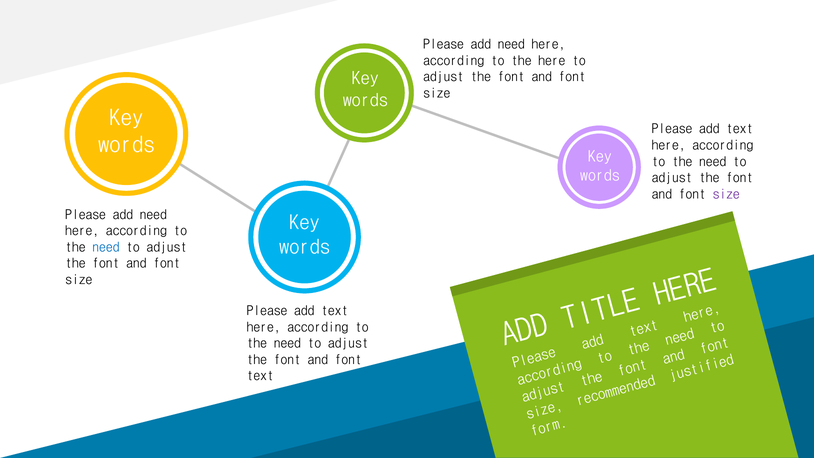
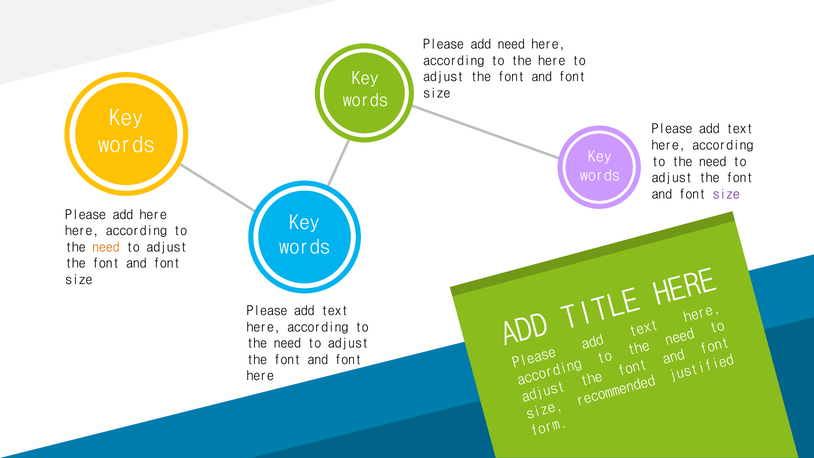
need at (153, 215): need -> here
need at (106, 247) colour: blue -> orange
text at (260, 376): text -> here
